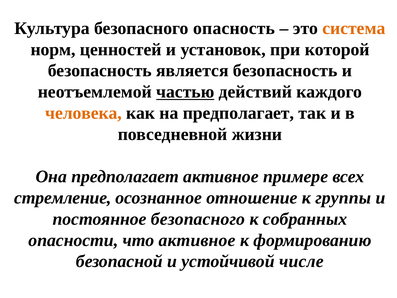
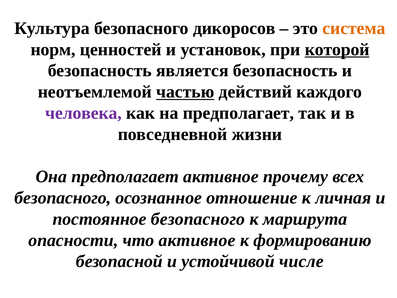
опасность: опасность -> дикоросов
которой underline: none -> present
человека colour: orange -> purple
примере: примере -> прочему
стремление at (63, 198): стремление -> безопасного
группы: группы -> личная
собранных: собранных -> маршрута
